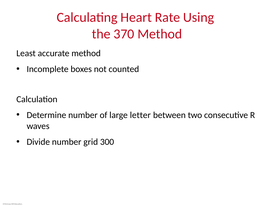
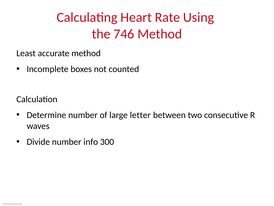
370: 370 -> 746
grid: grid -> info
